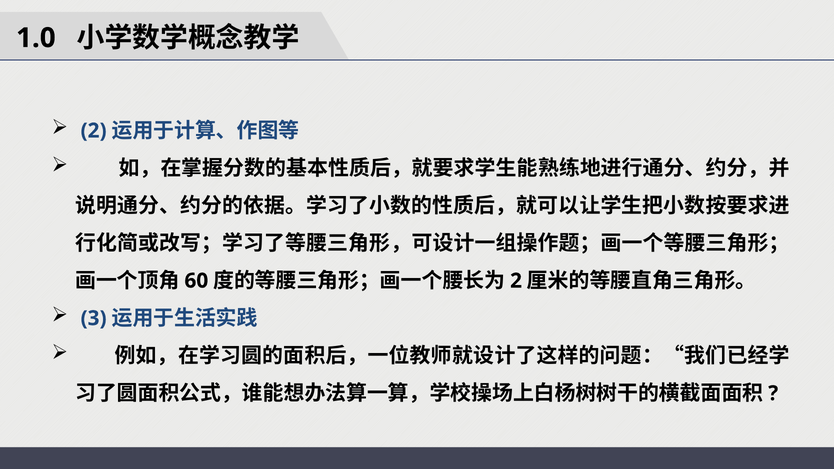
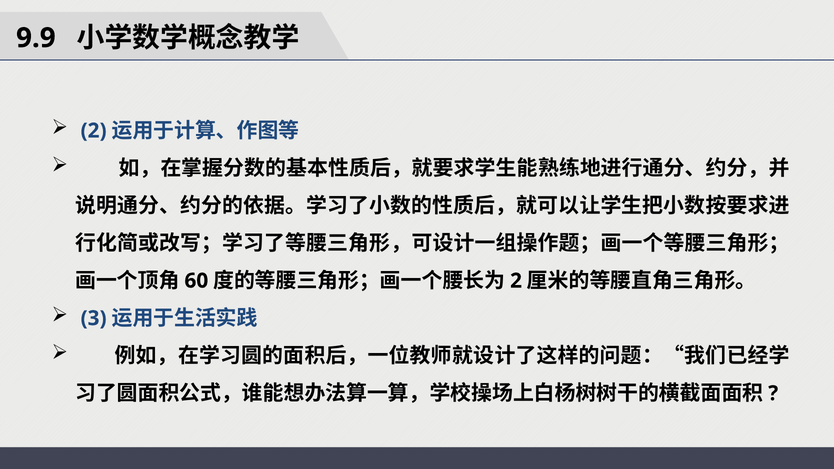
1.0: 1.0 -> 9.9
